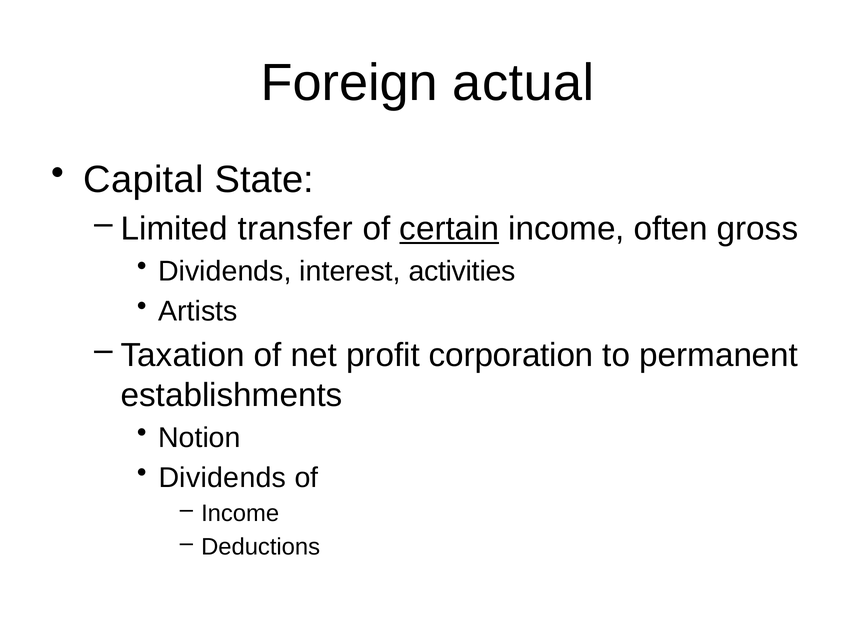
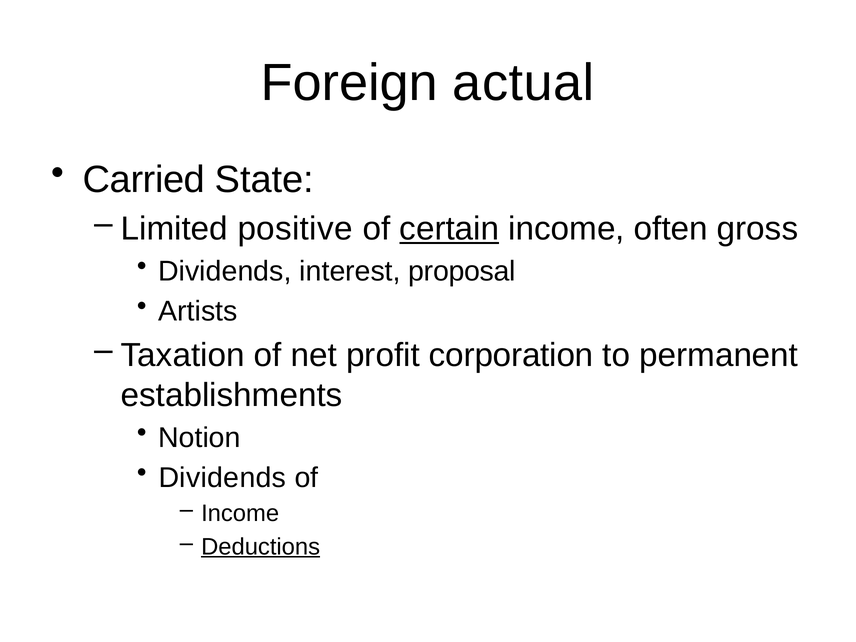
Capital: Capital -> Carried
transfer: transfer -> positive
activities: activities -> proposal
Deductions underline: none -> present
